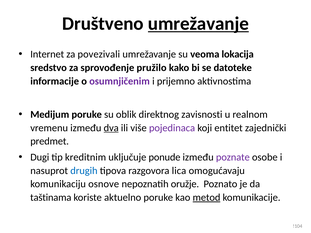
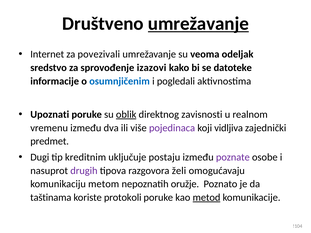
lokacija: lokacija -> odeljak
pružilo: pružilo -> izazovi
osumnjičenim colour: purple -> blue
prijemno: prijemno -> pogledali
Medijum: Medijum -> Upoznati
oblik underline: none -> present
dva underline: present -> none
entitet: entitet -> vidljiva
ponude: ponude -> postaju
drugih colour: blue -> purple
lica: lica -> želi
osnove: osnove -> metom
aktuelno: aktuelno -> protokoli
